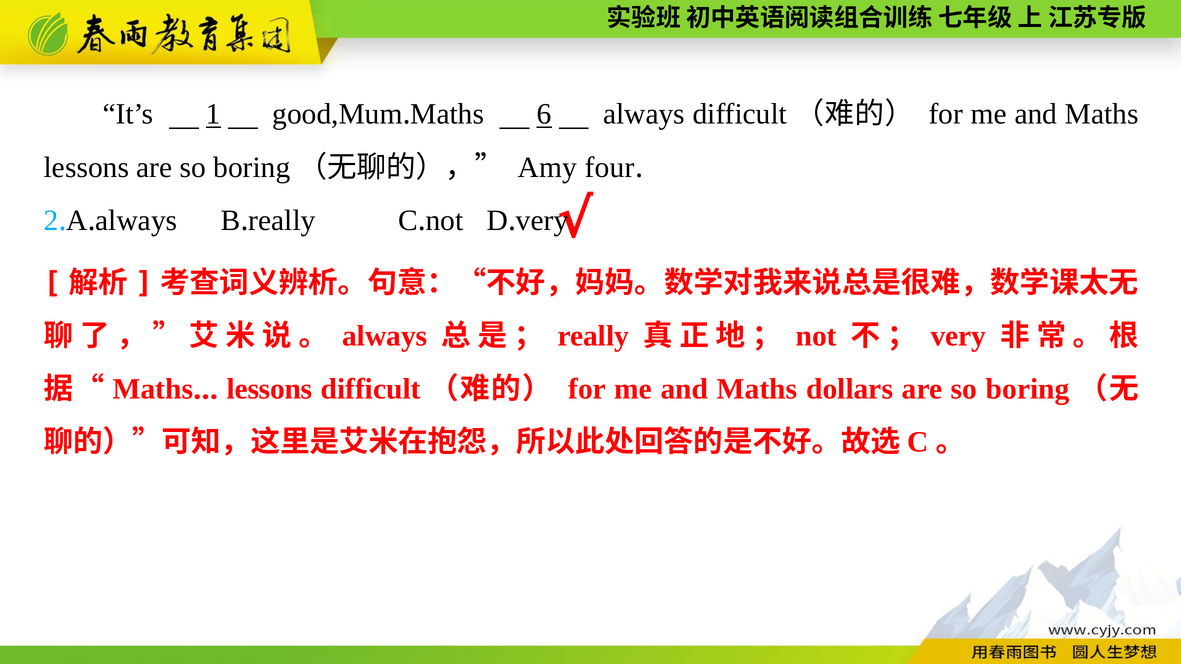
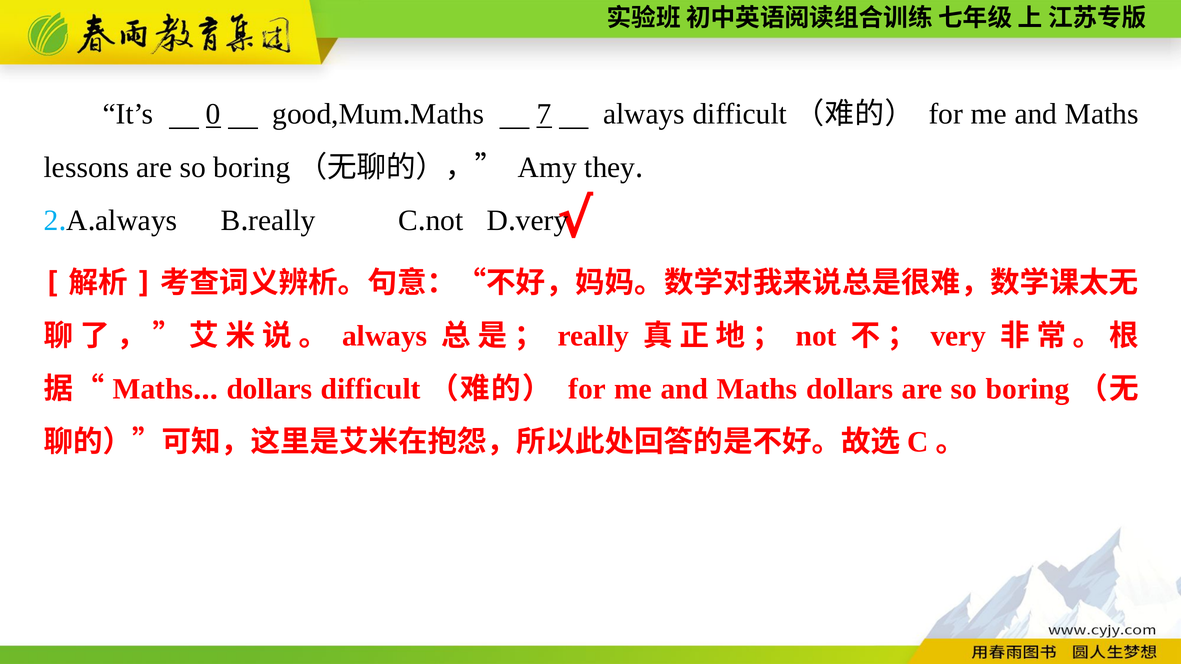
1: 1 -> 0
6: 6 -> 7
four: four -> they
lessons at (269, 389): lessons -> dollars
